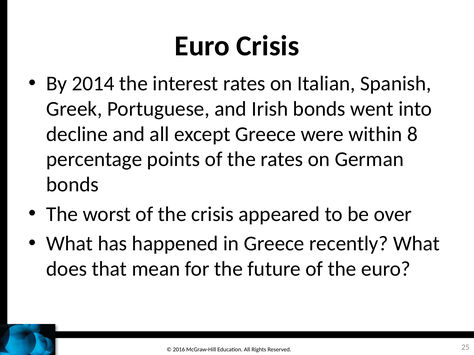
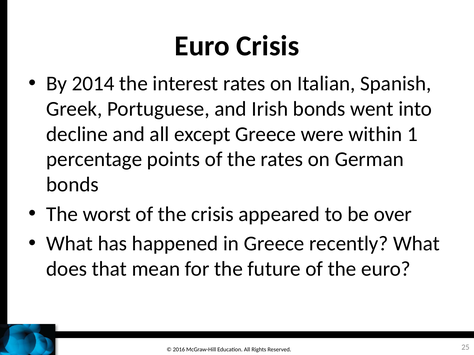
8: 8 -> 1
